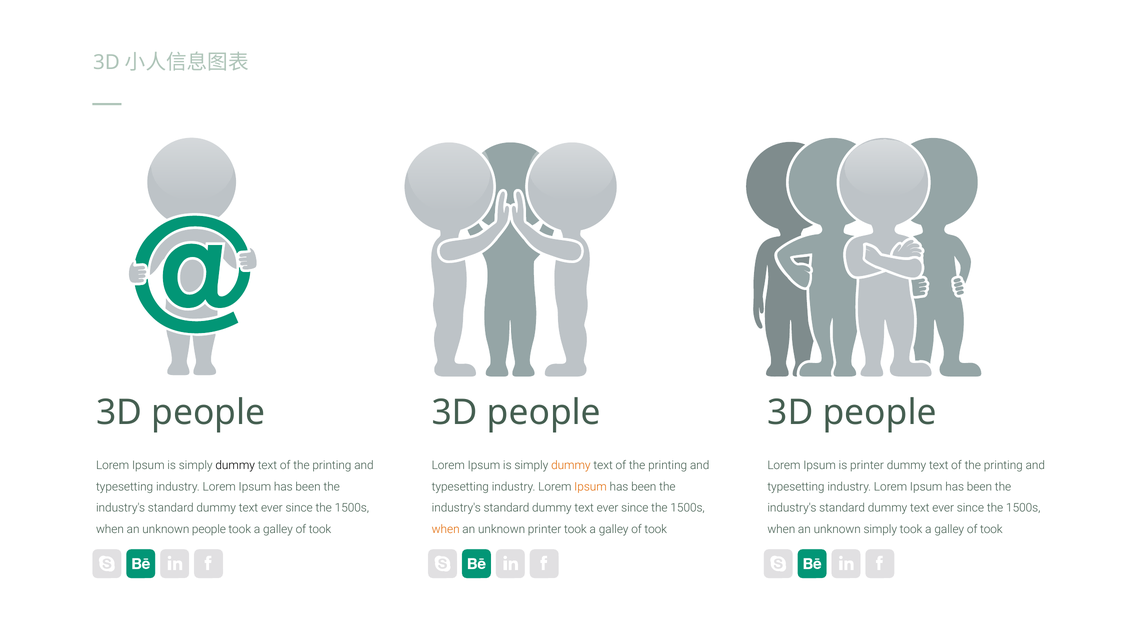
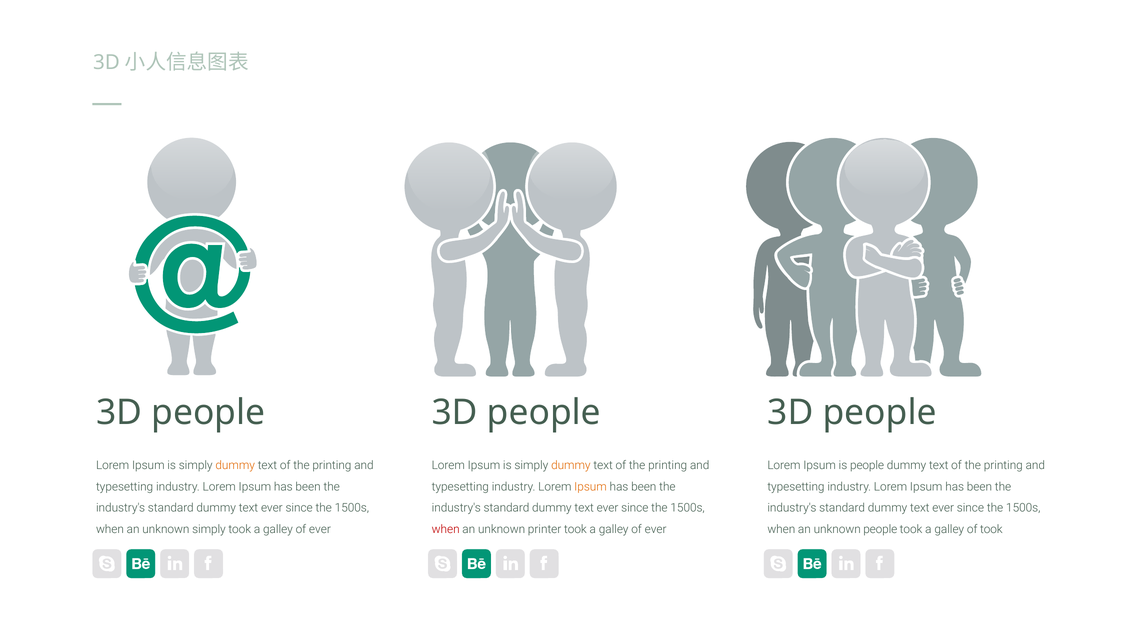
dummy at (235, 466) colour: black -> orange
is printer: printer -> people
unknown people: people -> simply
took at (320, 529): took -> ever
when at (446, 529) colour: orange -> red
took at (656, 529): took -> ever
unknown simply: simply -> people
